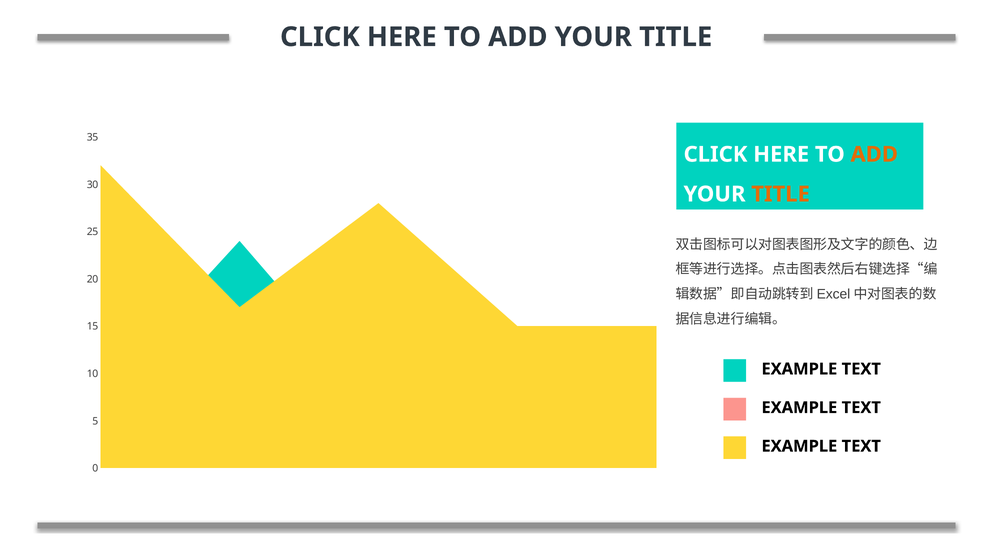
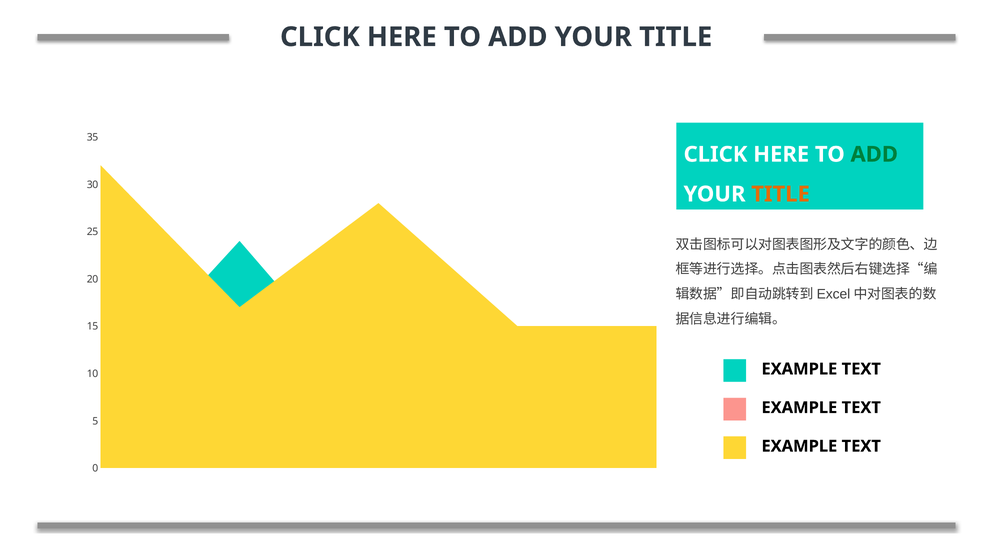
ADD at (874, 155) colour: orange -> green
